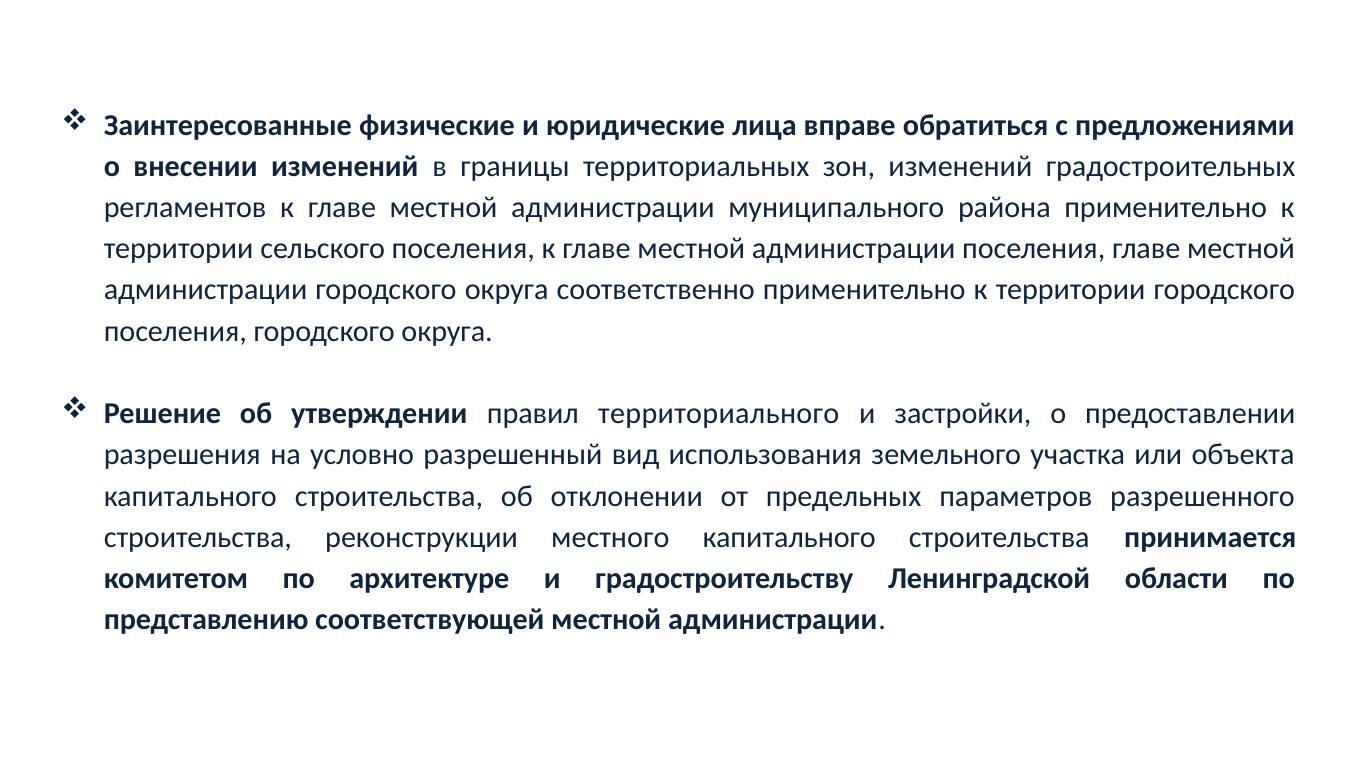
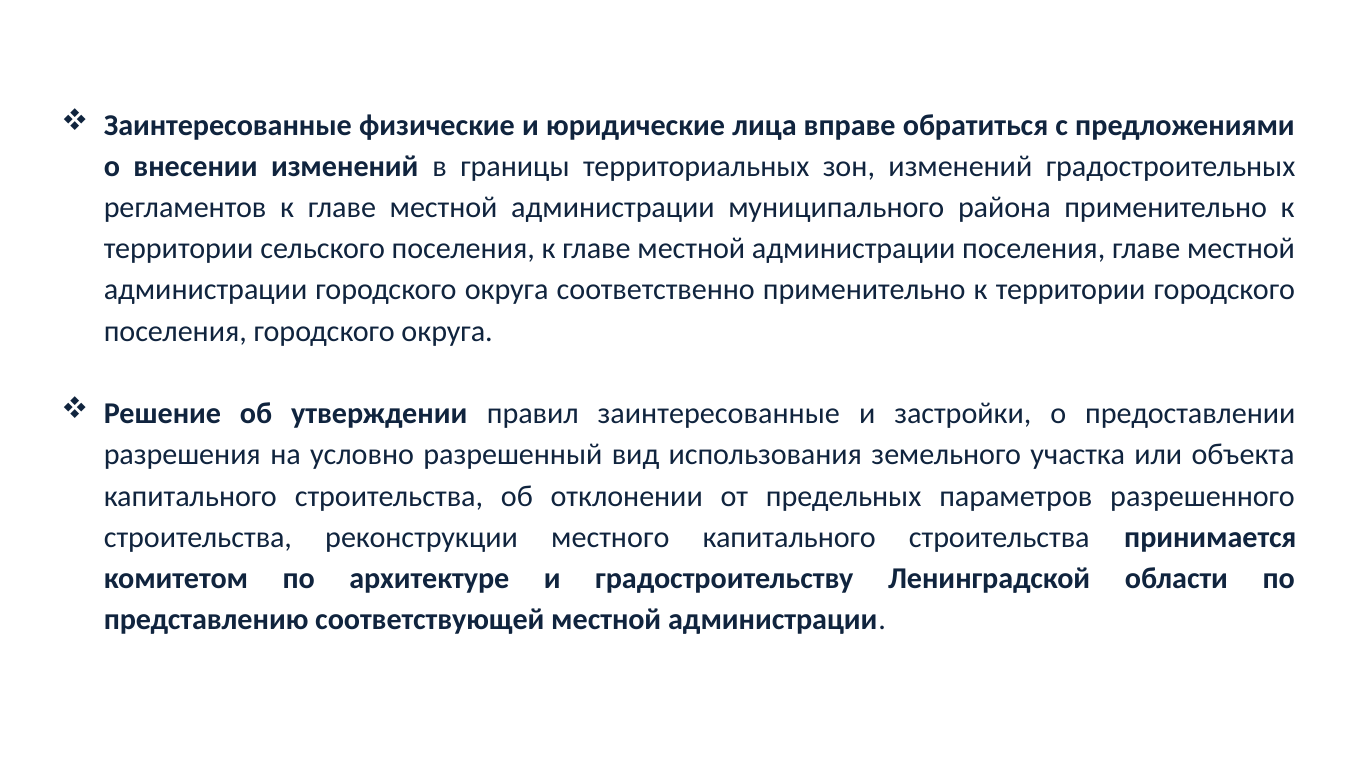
правил территориального: территориального -> заинтересованные
